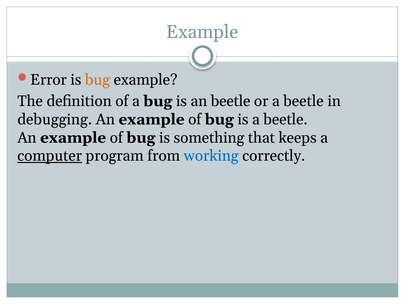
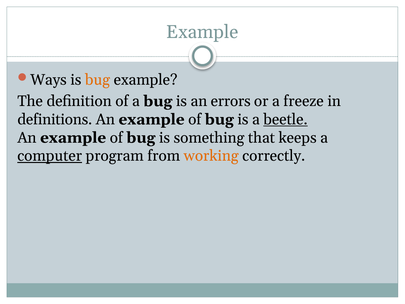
Error: Error -> Ways
an beetle: beetle -> errors
or a beetle: beetle -> freeze
debugging: debugging -> definitions
beetle at (286, 119) underline: none -> present
working colour: blue -> orange
